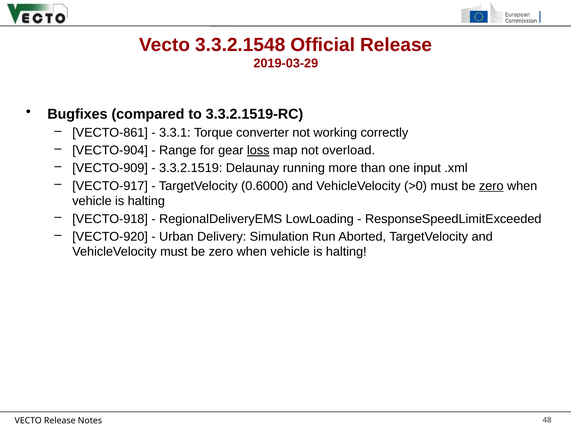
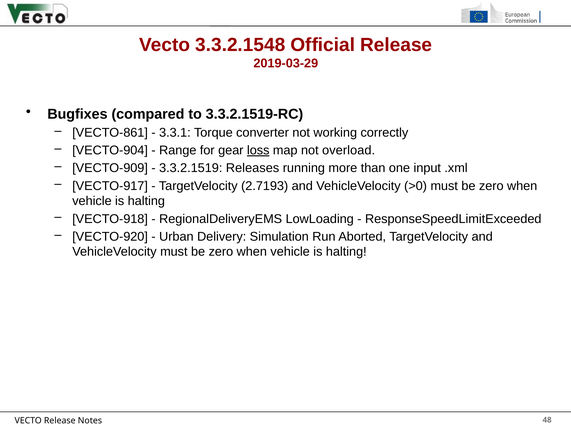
Delaunay: Delaunay -> Releases
0.6000: 0.6000 -> 2.7193
zero at (491, 186) underline: present -> none
